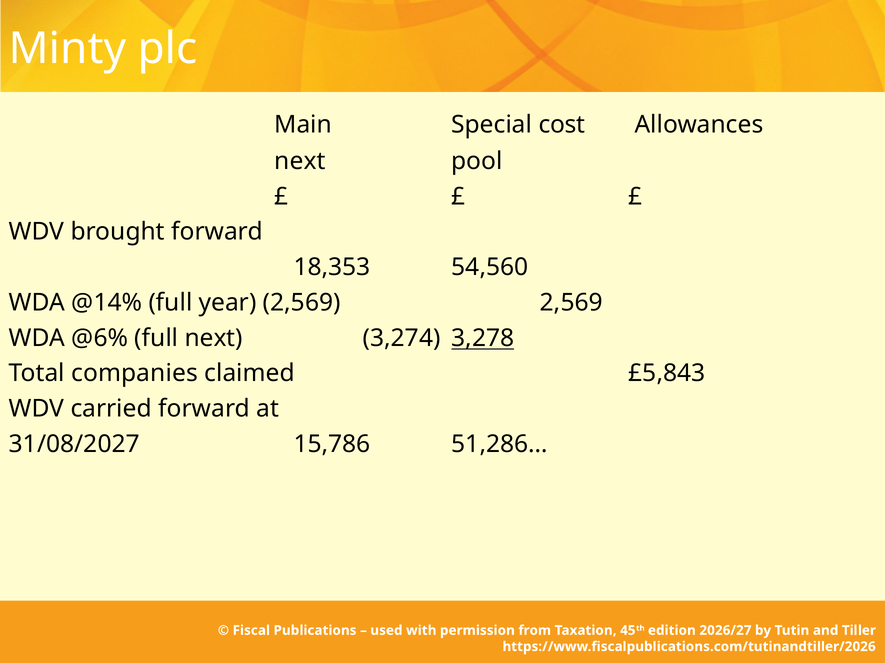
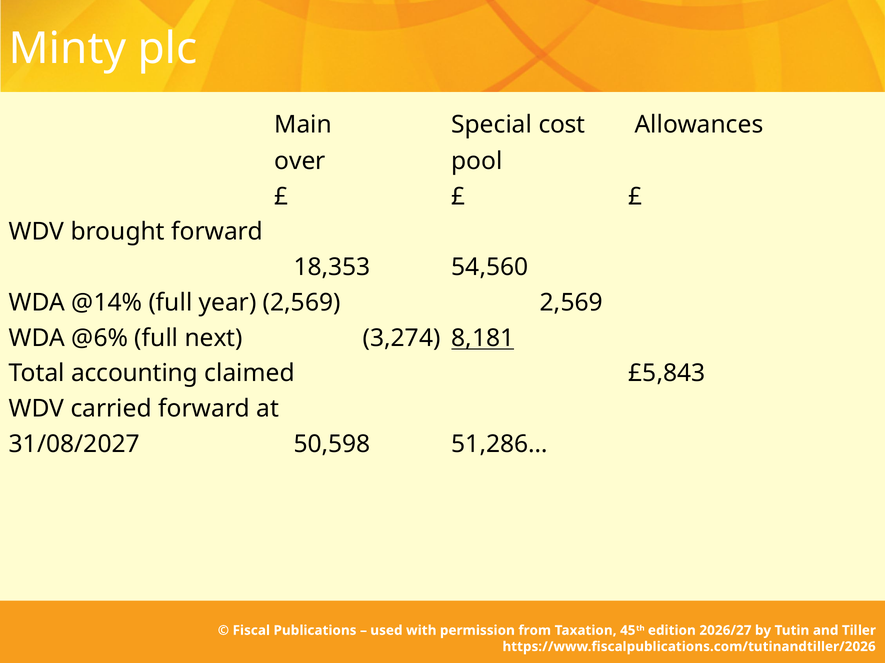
next at (300, 161): next -> over
3,278: 3,278 -> 8,181
companies: companies -> accounting
15,786: 15,786 -> 50,598
